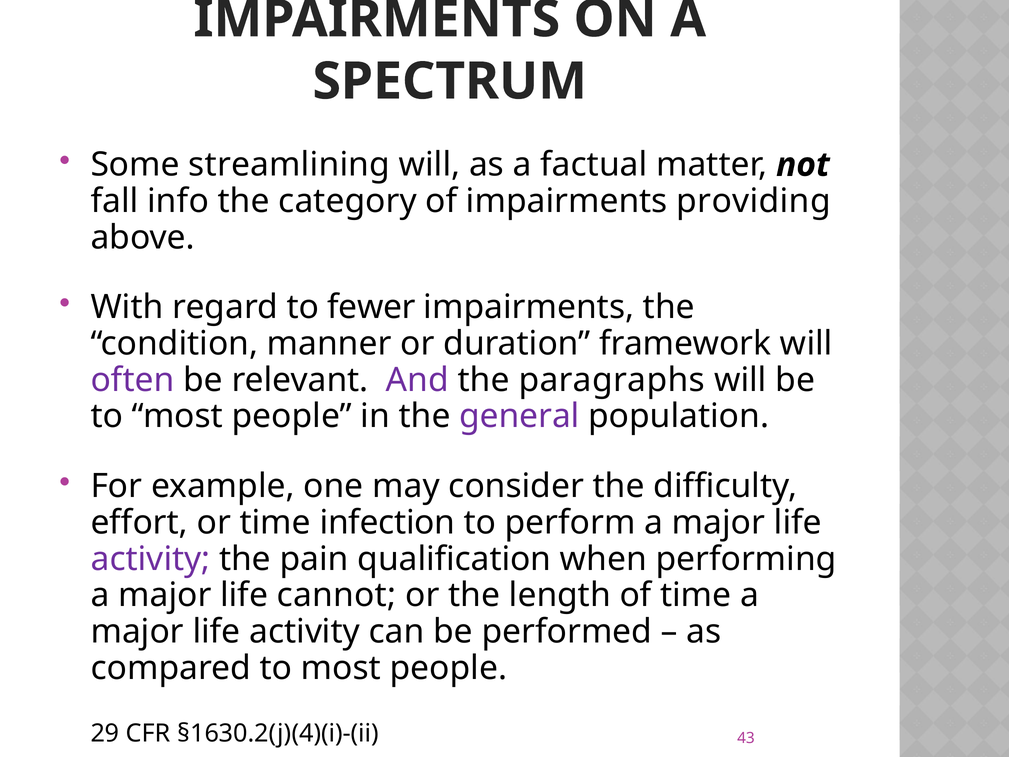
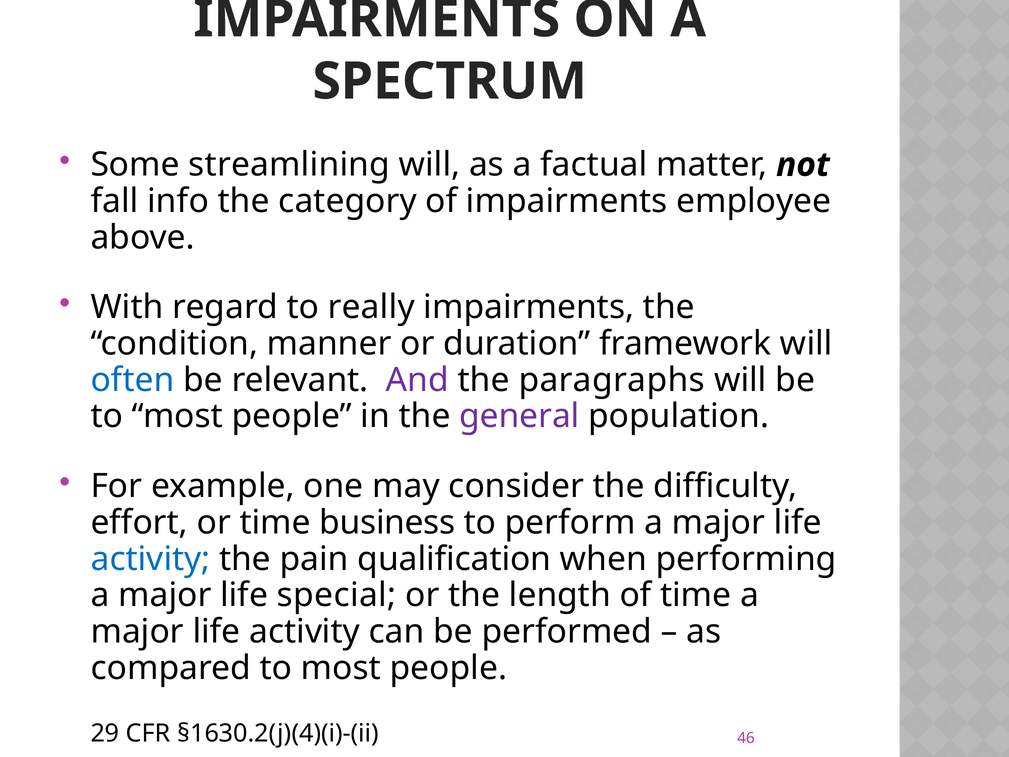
providing: providing -> employee
fewer: fewer -> really
often colour: purple -> blue
infection: infection -> business
activity at (151, 559) colour: purple -> blue
cannot: cannot -> special
43: 43 -> 46
